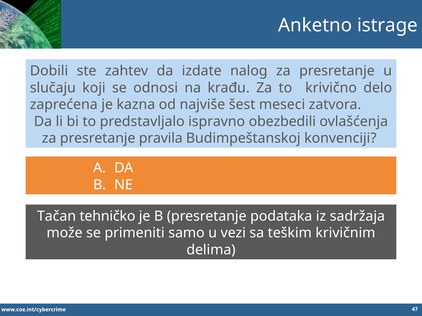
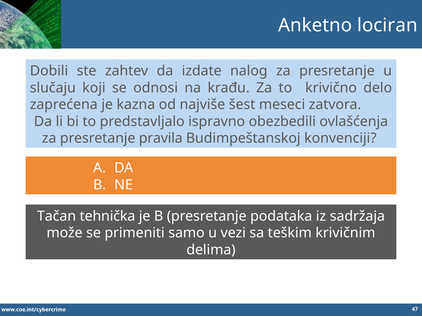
istrage: istrage -> lociran
tehničko: tehničko -> tehnička
